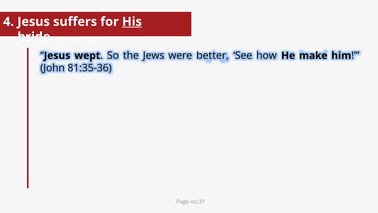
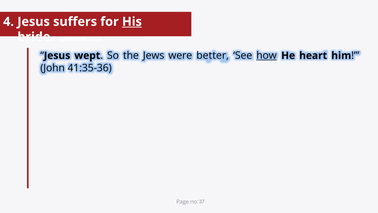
how underline: none -> present
make: make -> heart
81:35-36: 81:35-36 -> 41:35-36
